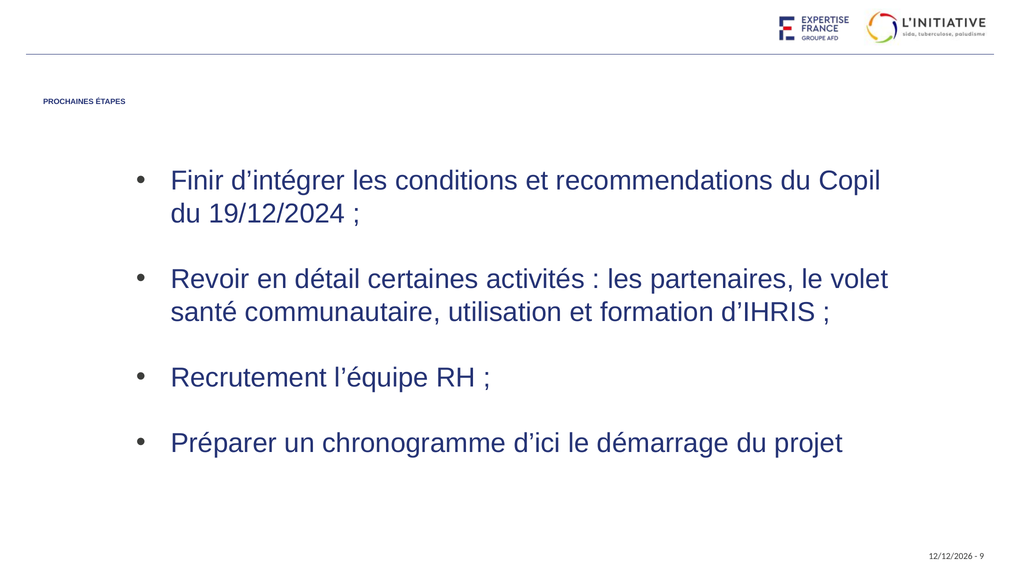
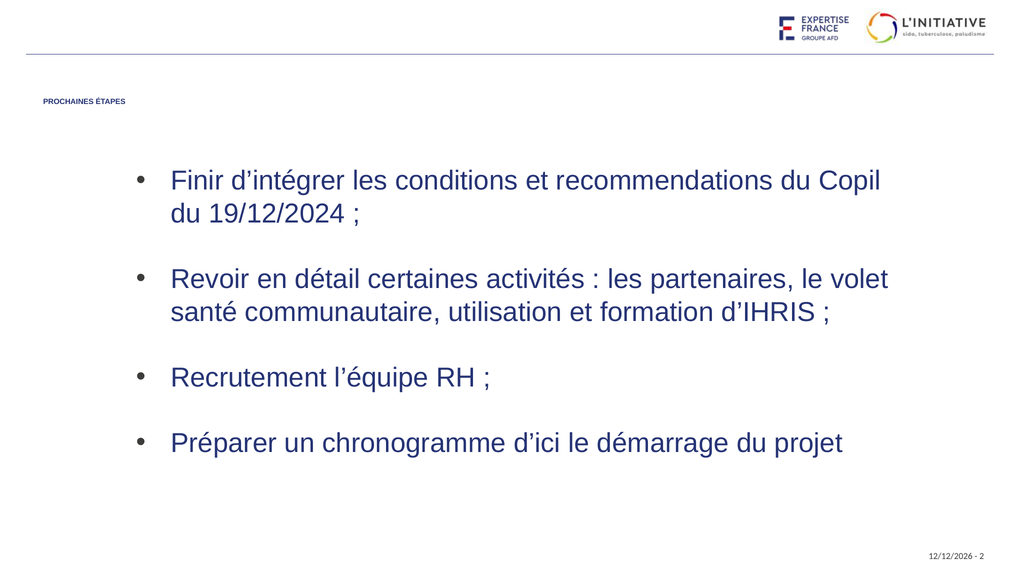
9: 9 -> 2
